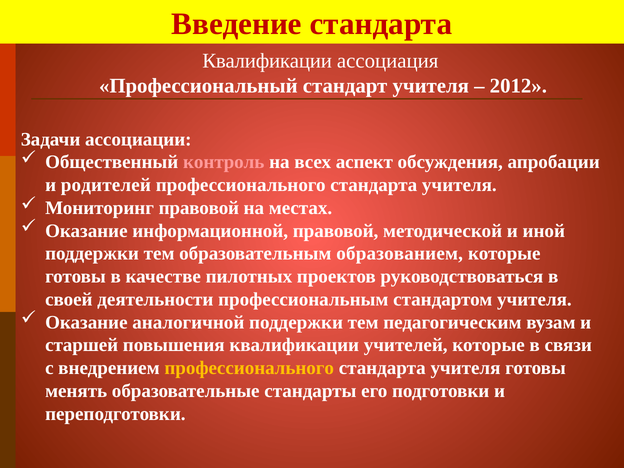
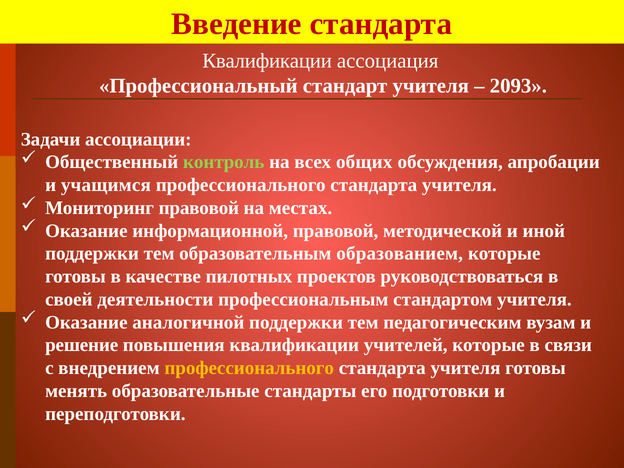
2012: 2012 -> 2093
контроль colour: pink -> light green
аспект: аспект -> общих
родителей: родителей -> учащимся
старшей: старшей -> решение
